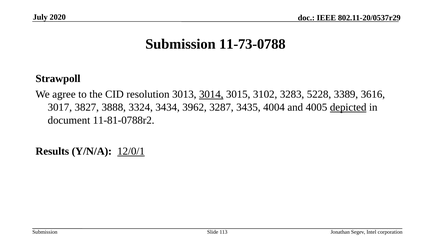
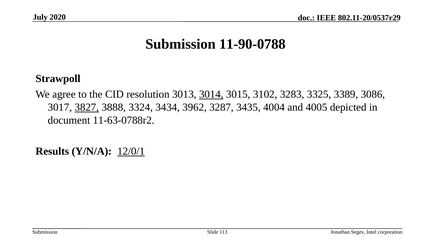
11-73-0788: 11-73-0788 -> 11-90-0788
5228: 5228 -> 3325
3616: 3616 -> 3086
3827 underline: none -> present
depicted underline: present -> none
11-81-0788r2: 11-81-0788r2 -> 11-63-0788r2
